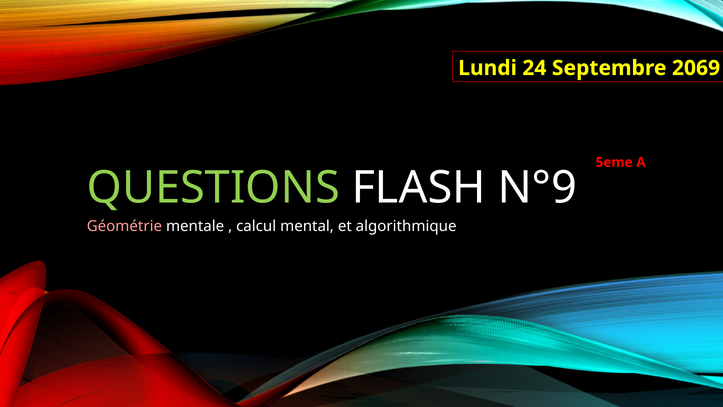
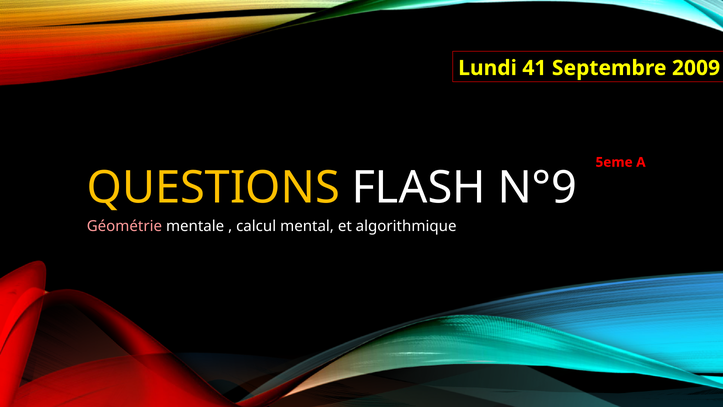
24: 24 -> 41
2069: 2069 -> 2009
QUESTIONS colour: light green -> yellow
